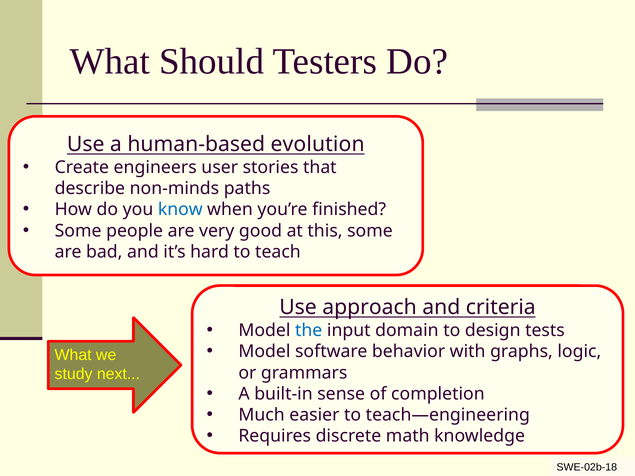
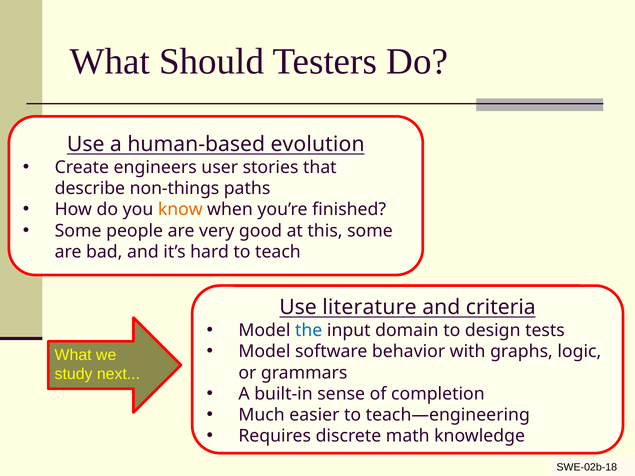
non-minds: non-minds -> non-things
know colour: blue -> orange
approach: approach -> literature
